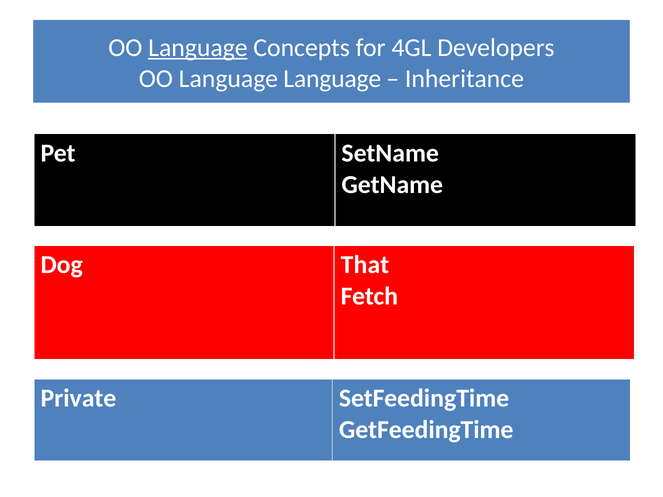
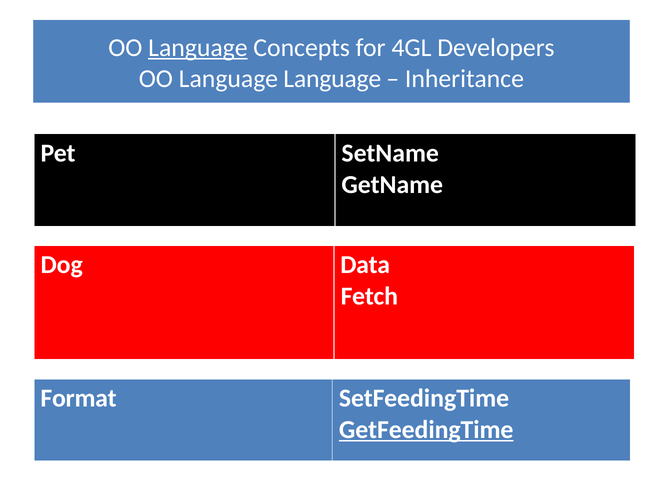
That: That -> Data
Private: Private -> Format
GetFeedingTime underline: none -> present
